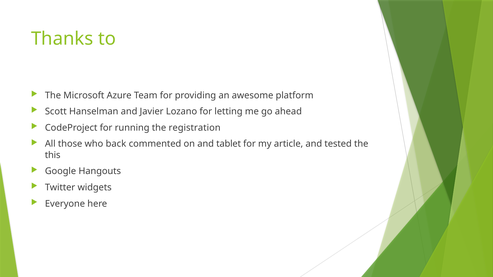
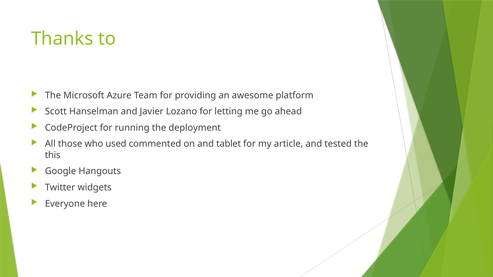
registration: registration -> deployment
back: back -> used
